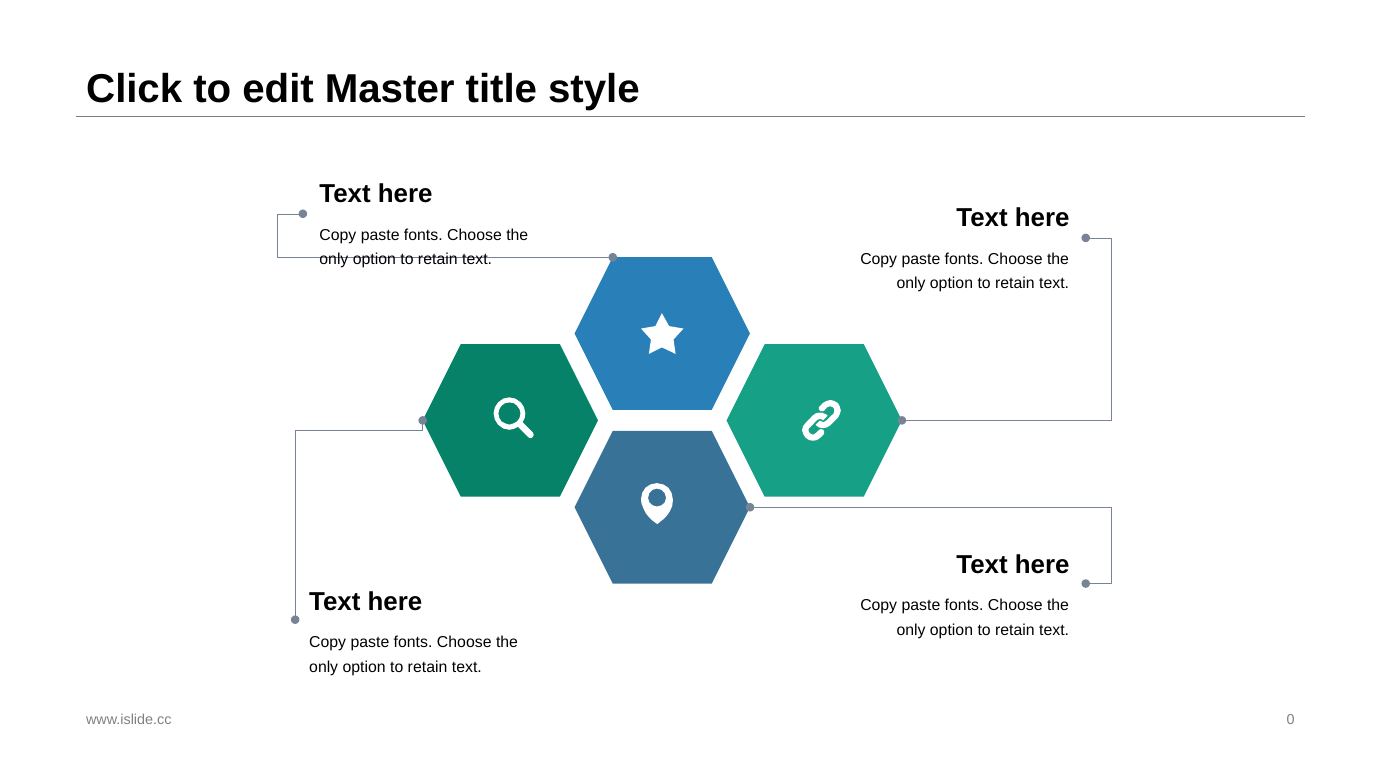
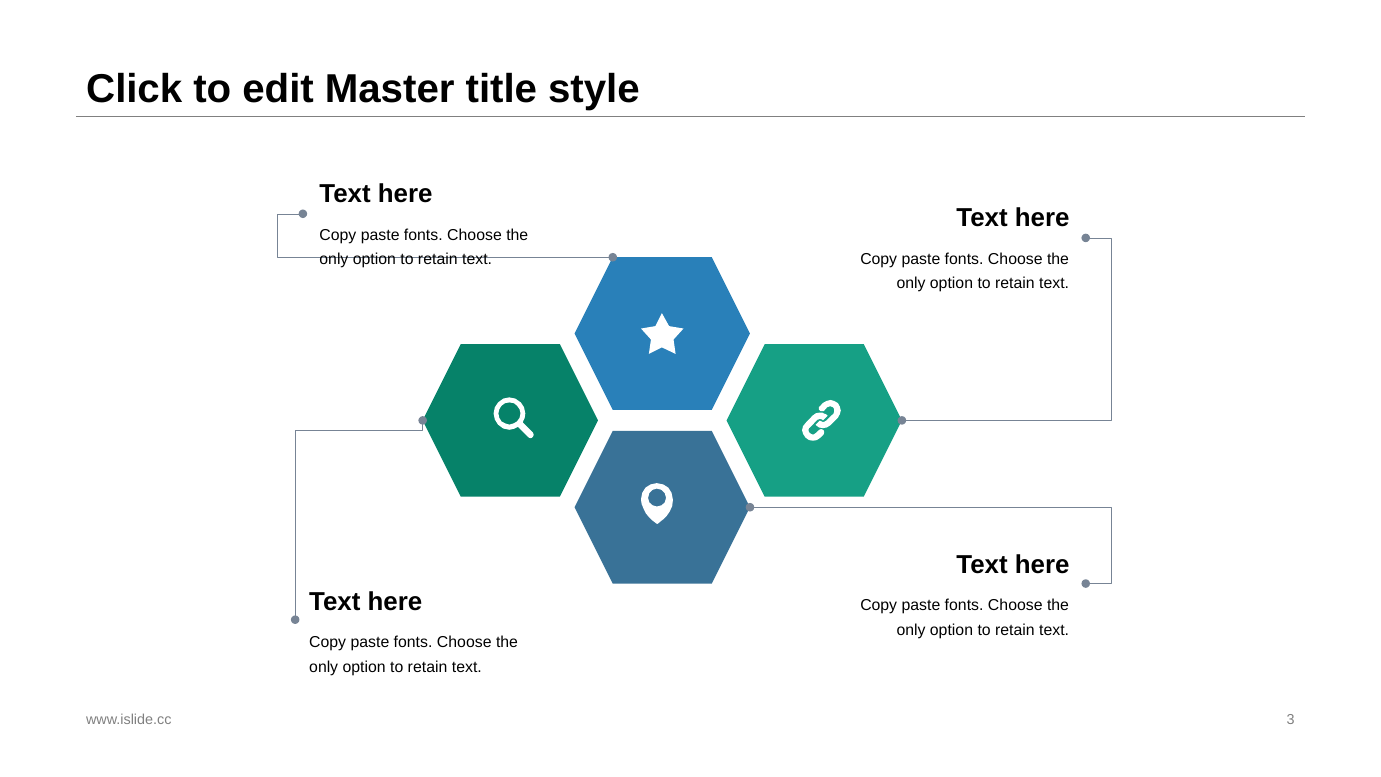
0: 0 -> 3
